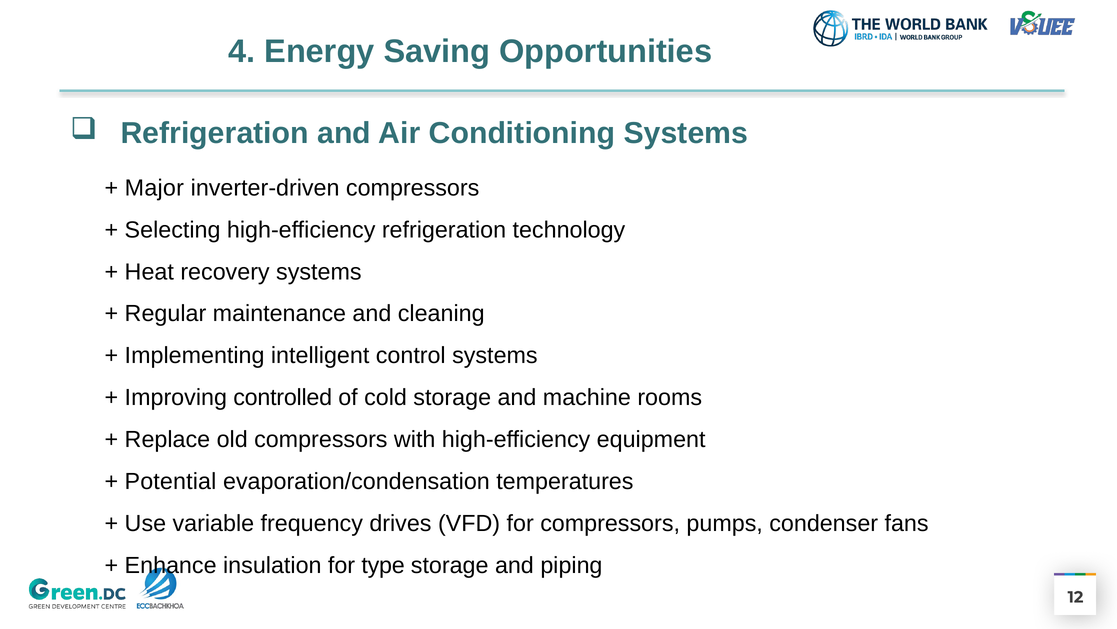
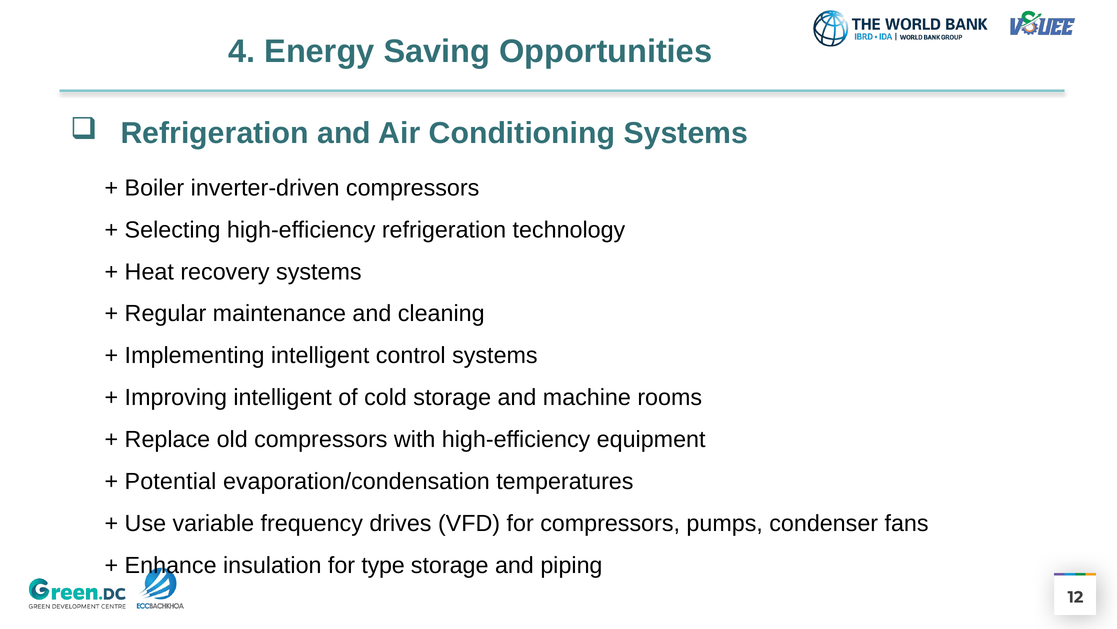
Major: Major -> Boiler
Improving controlled: controlled -> intelligent
